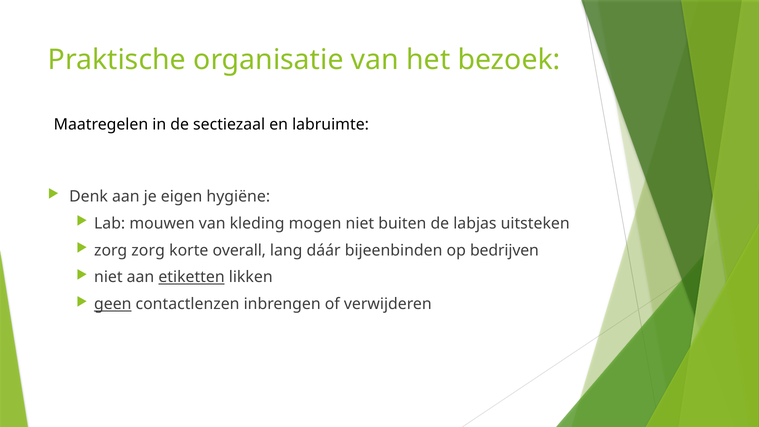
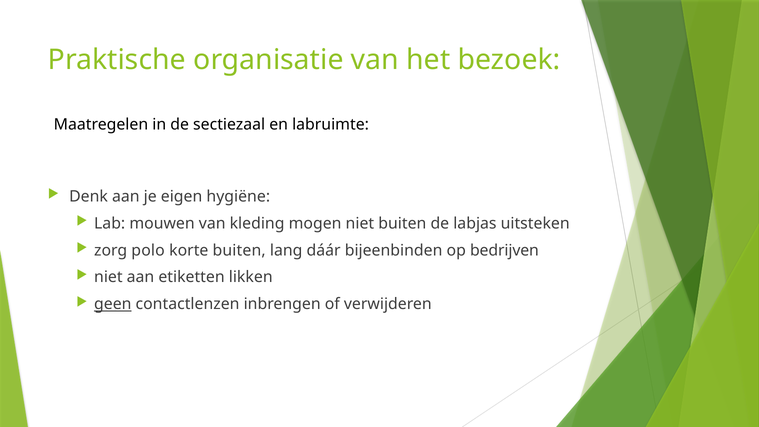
zorg zorg: zorg -> polo
korte overall: overall -> buiten
etiketten underline: present -> none
